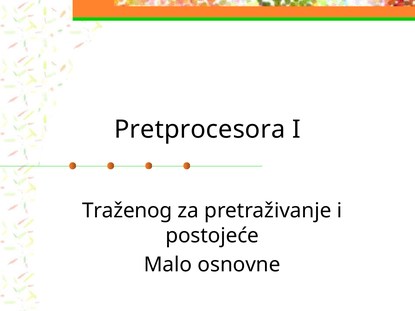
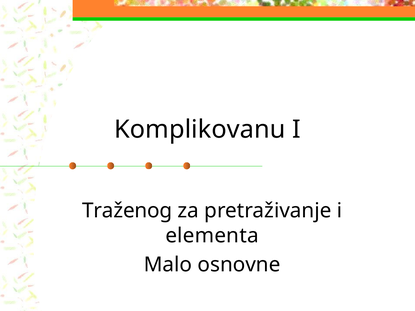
Pretprocesora: Pretprocesora -> Komplikovanu
postojeće: postojeće -> elementa
